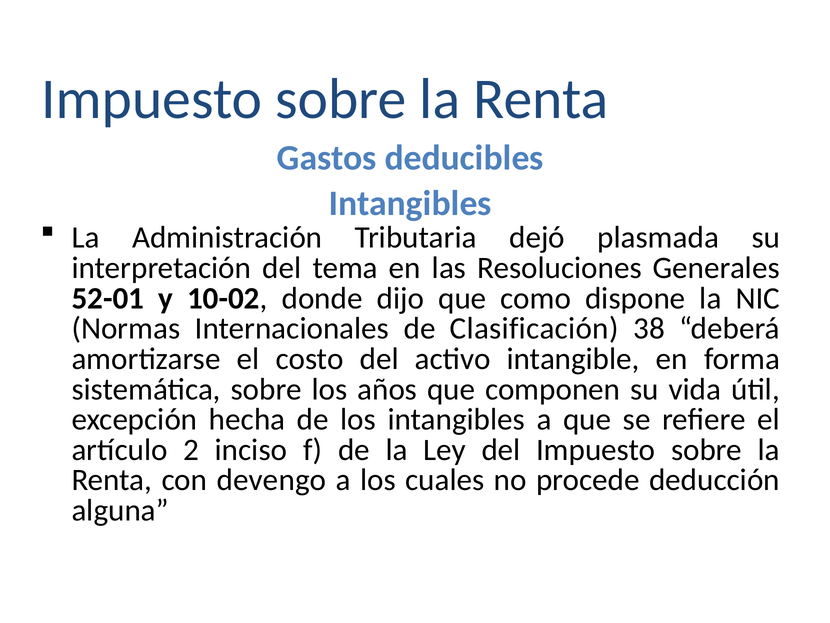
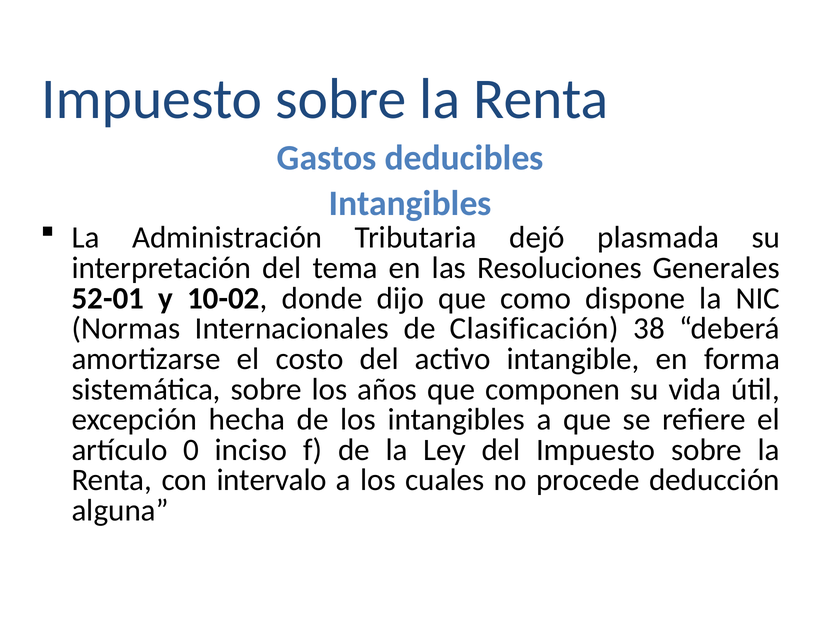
2: 2 -> 0
devengo: devengo -> intervalo
